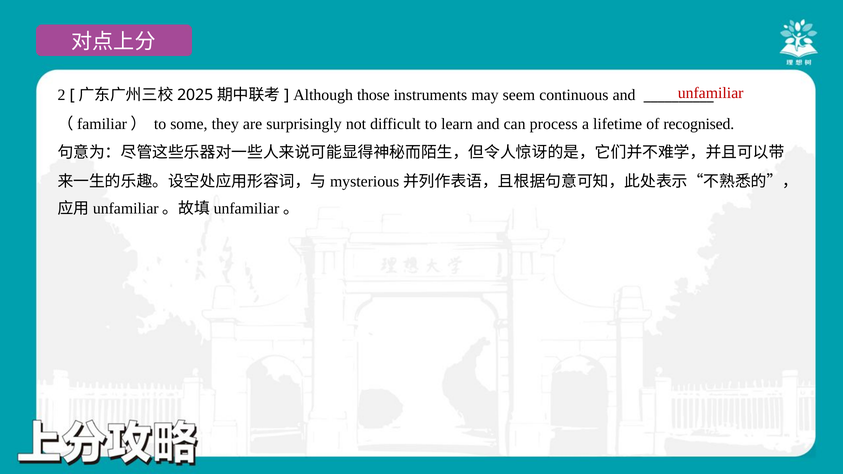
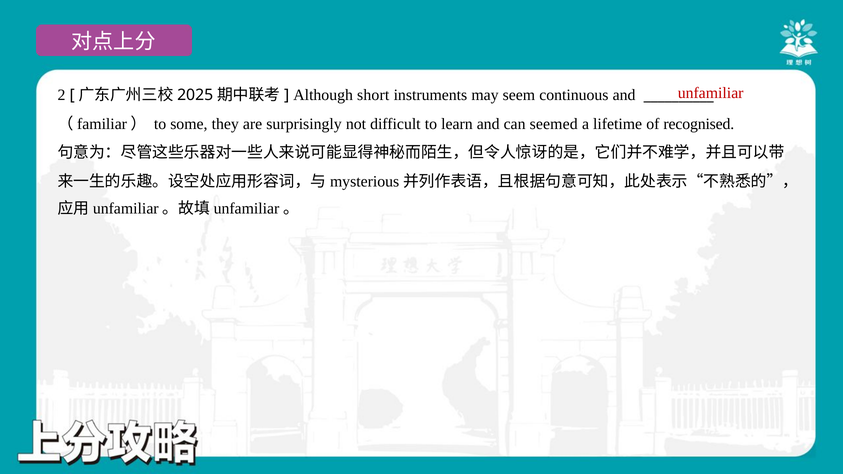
those: those -> short
process: process -> seemed
